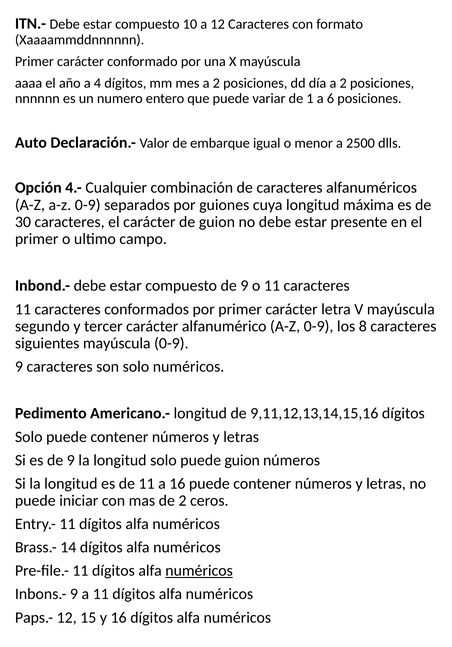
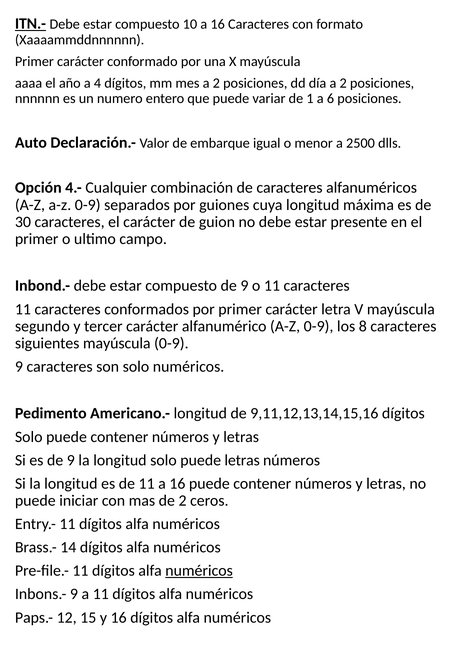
ITN.- underline: none -> present
10 a 12: 12 -> 16
puede guion: guion -> letras
